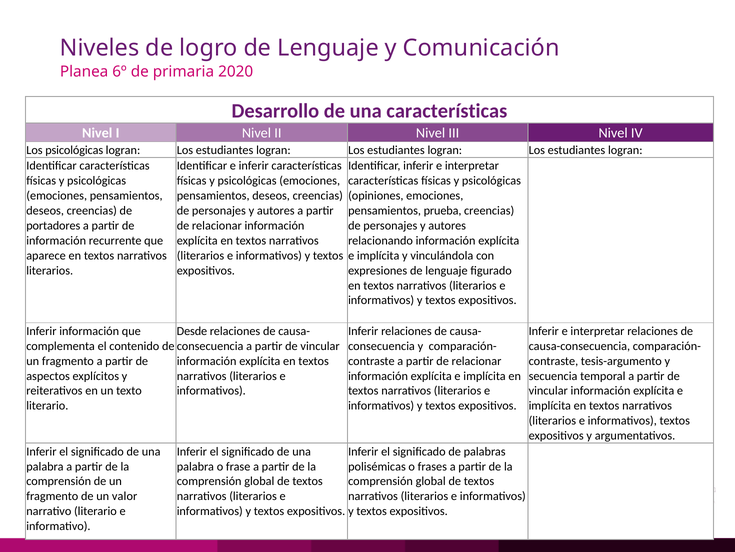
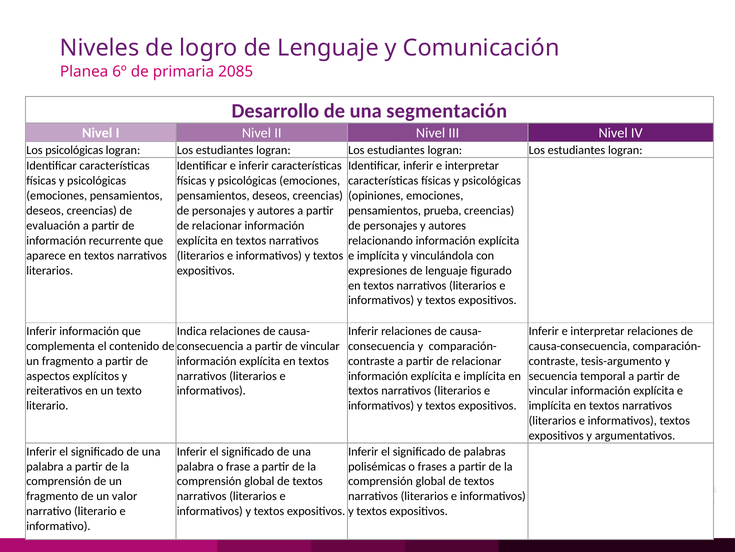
2020: 2020 -> 2085
una características: características -> segmentación
portadores: portadores -> evaluación
Desde: Desde -> Indica
